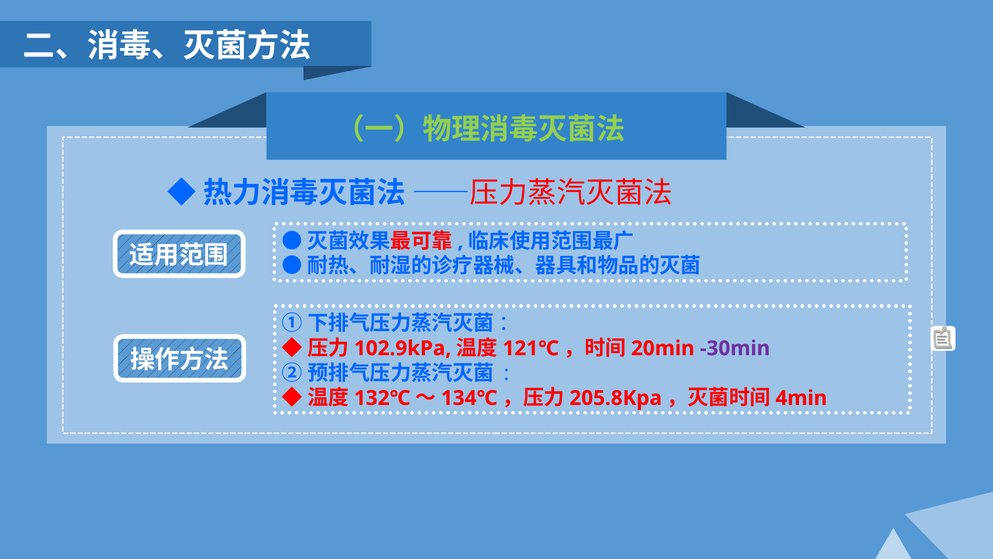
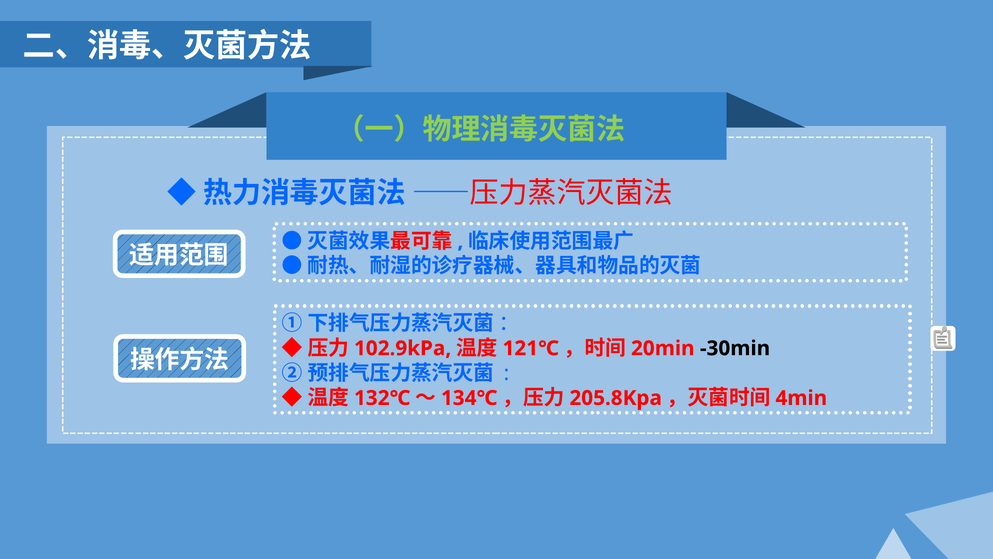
-30min colour: purple -> black
